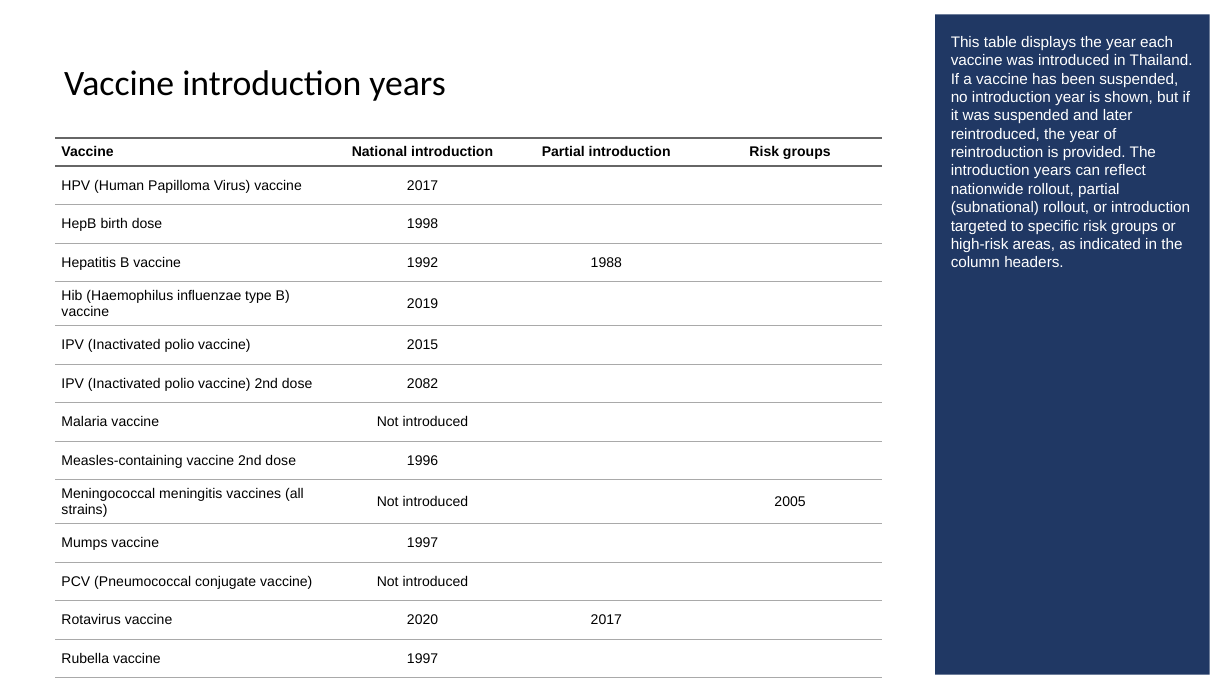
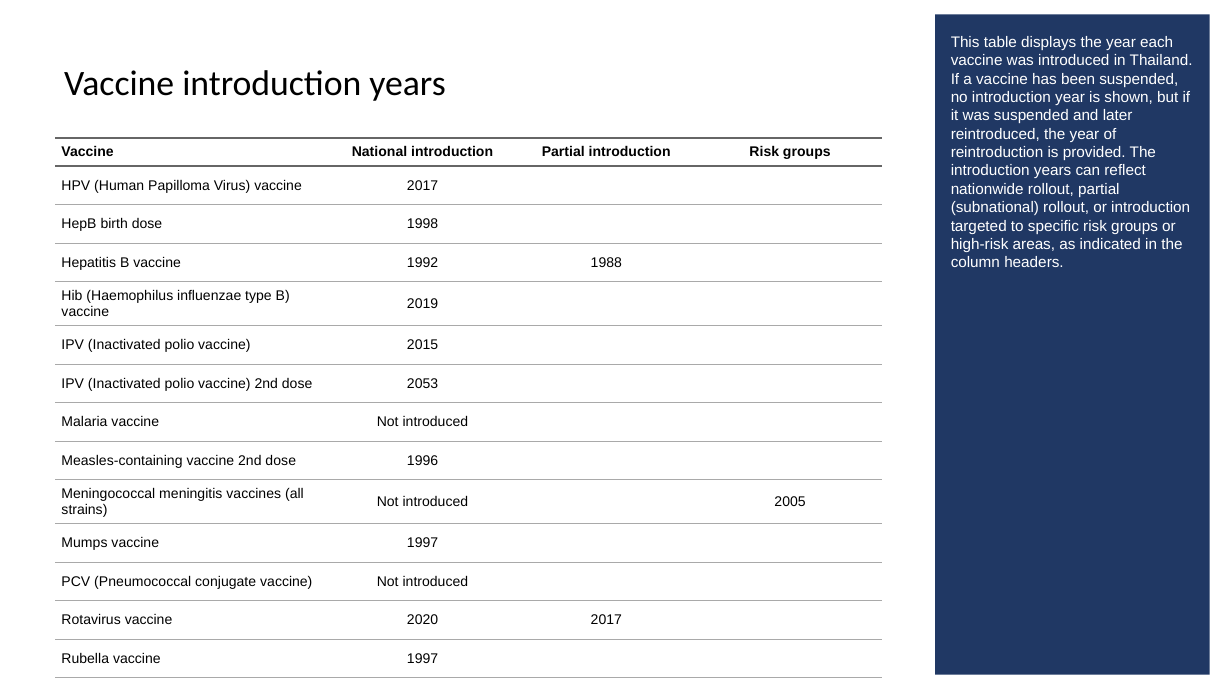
2082: 2082 -> 2053
